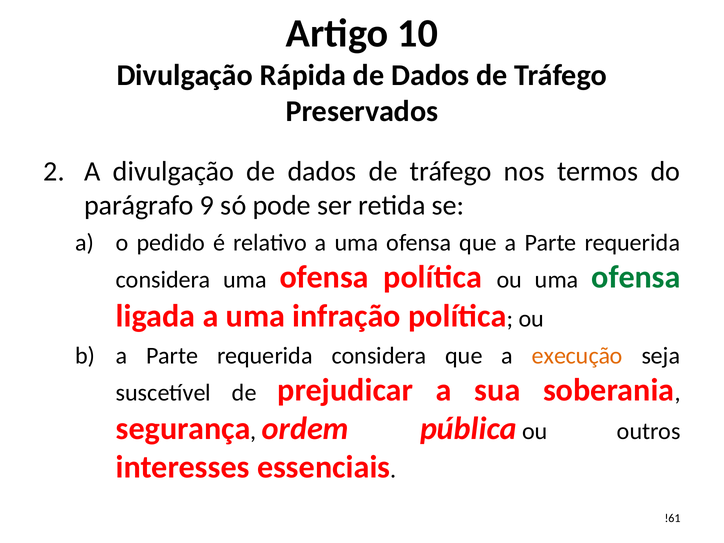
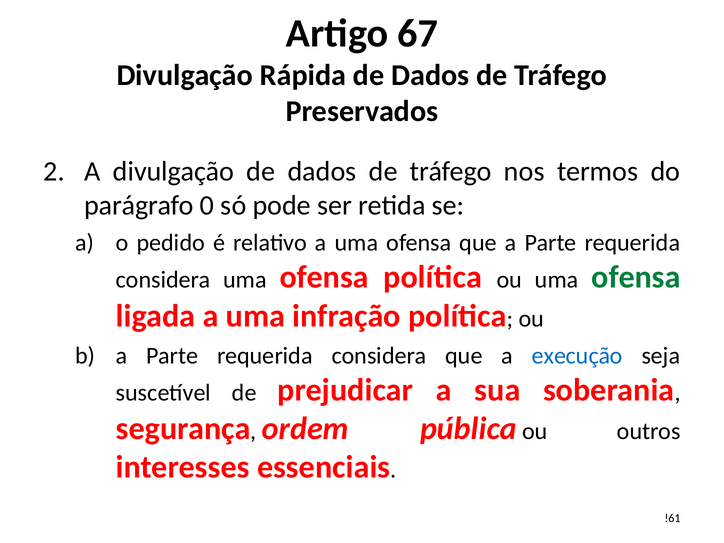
10: 10 -> 67
9: 9 -> 0
execução colour: orange -> blue
